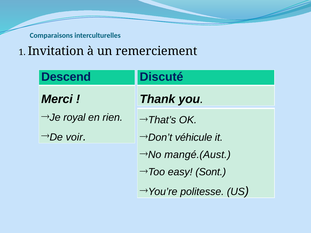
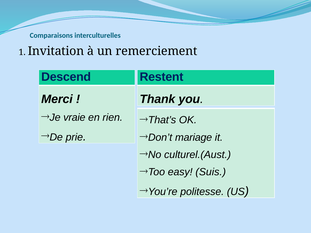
Discuté: Discuté -> Restent
royal: royal -> vraie
voir: voir -> prie
véhicule: véhicule -> mariage
mangé.(Aust: mangé.(Aust -> culturel.(Aust
Sont: Sont -> Suis
